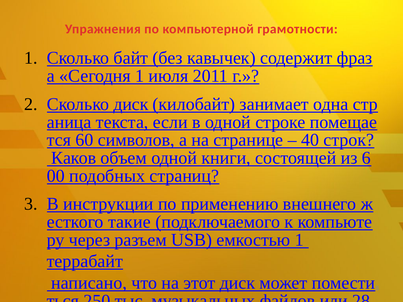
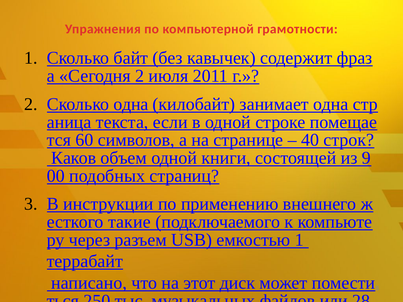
Сегодня 1: 1 -> 2
Сколько диск: диск -> одна
6: 6 -> 9
